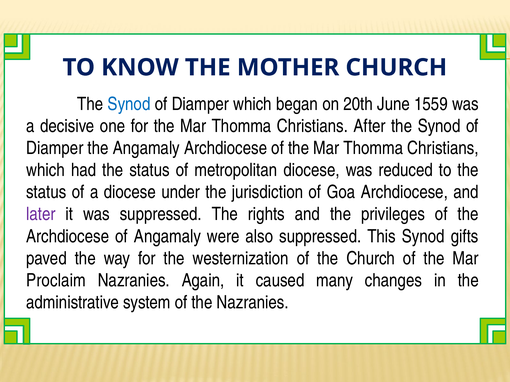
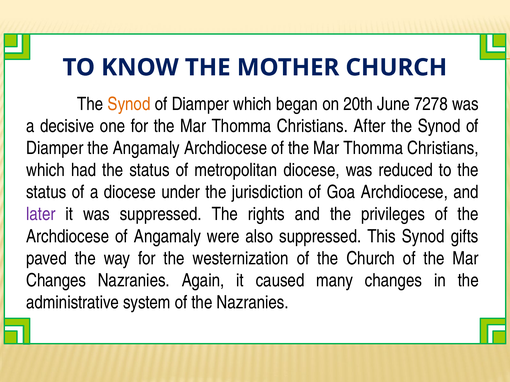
Synod at (129, 104) colour: blue -> orange
1559: 1559 -> 7278
Proclaim at (56, 281): Proclaim -> Changes
